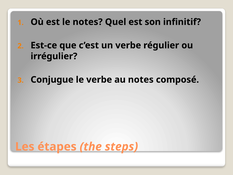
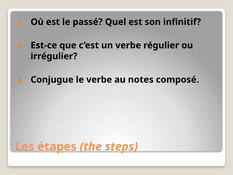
le notes: notes -> passé
